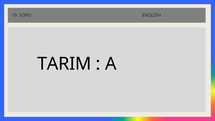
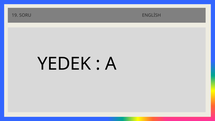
TARIM: TARIM -> YEDEK
